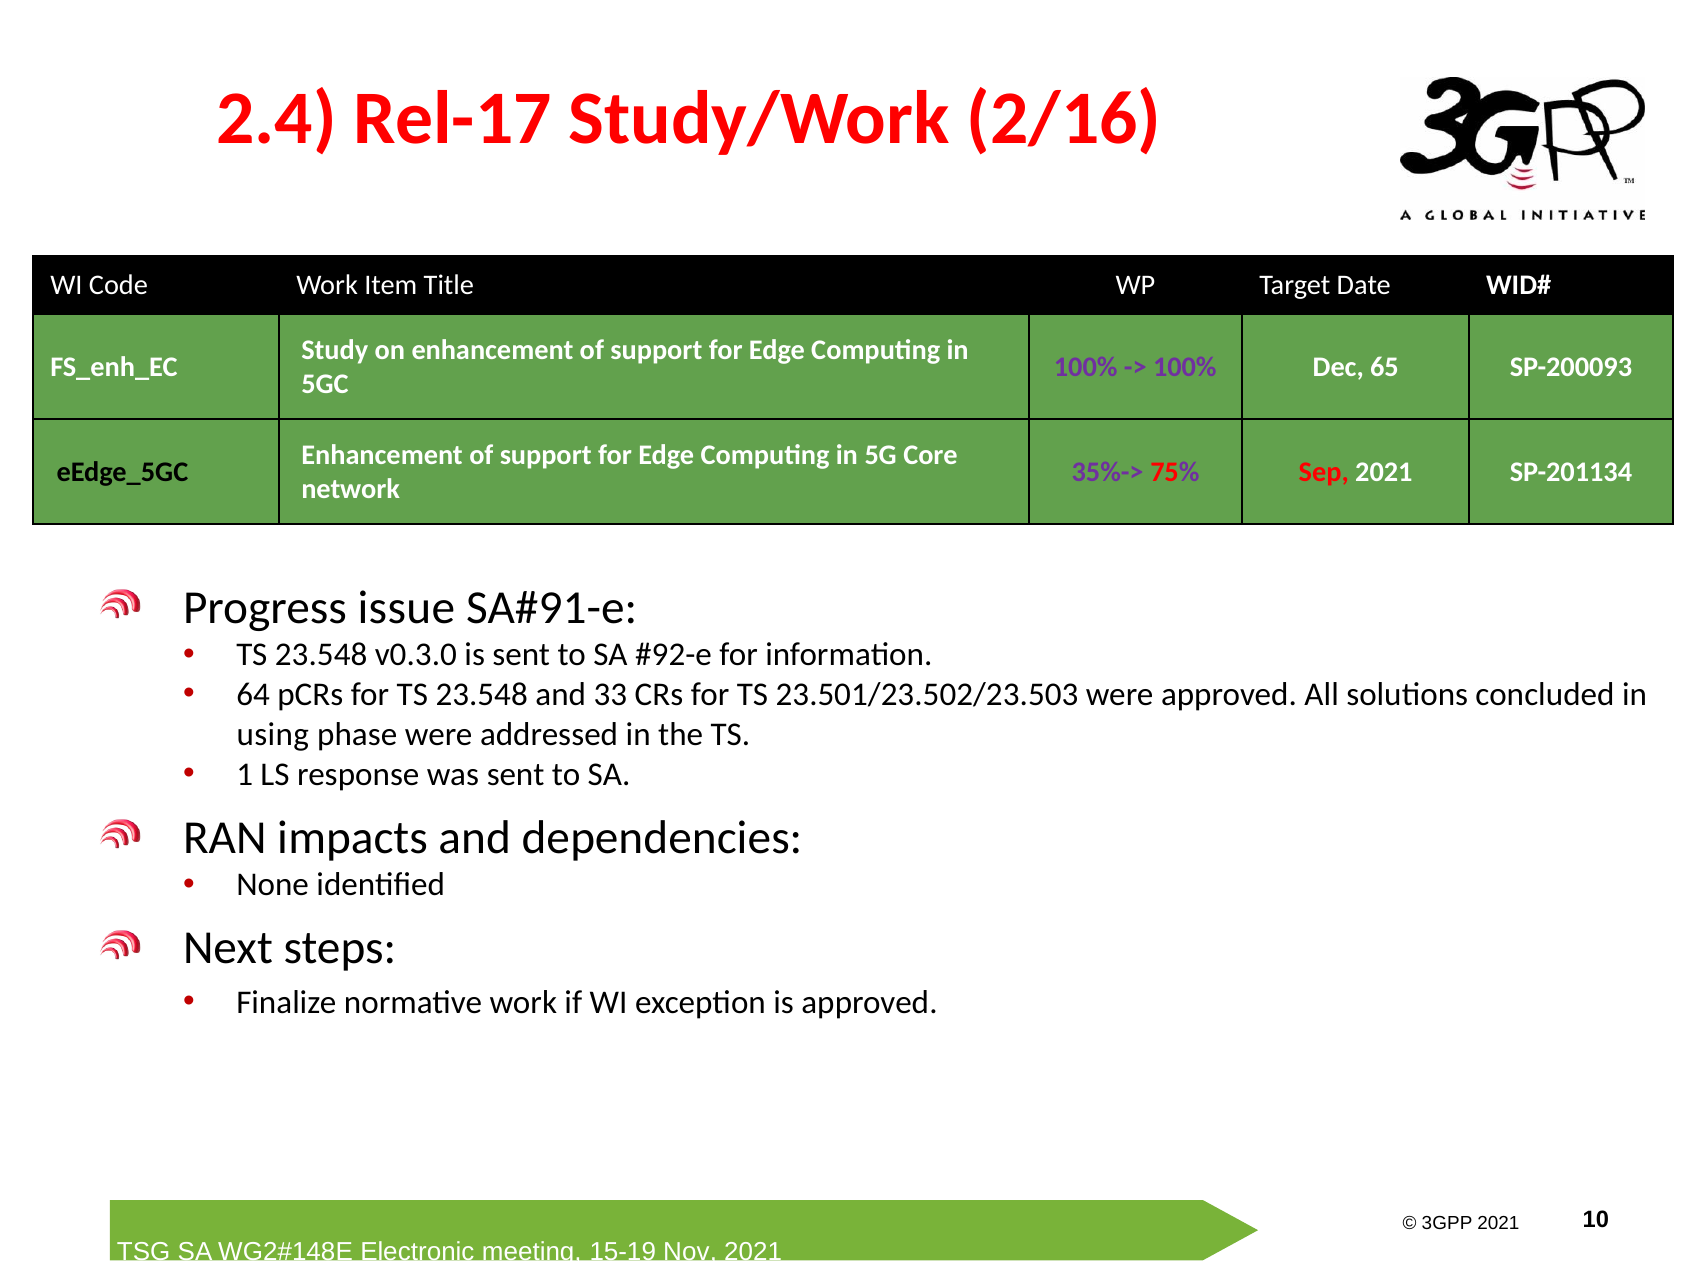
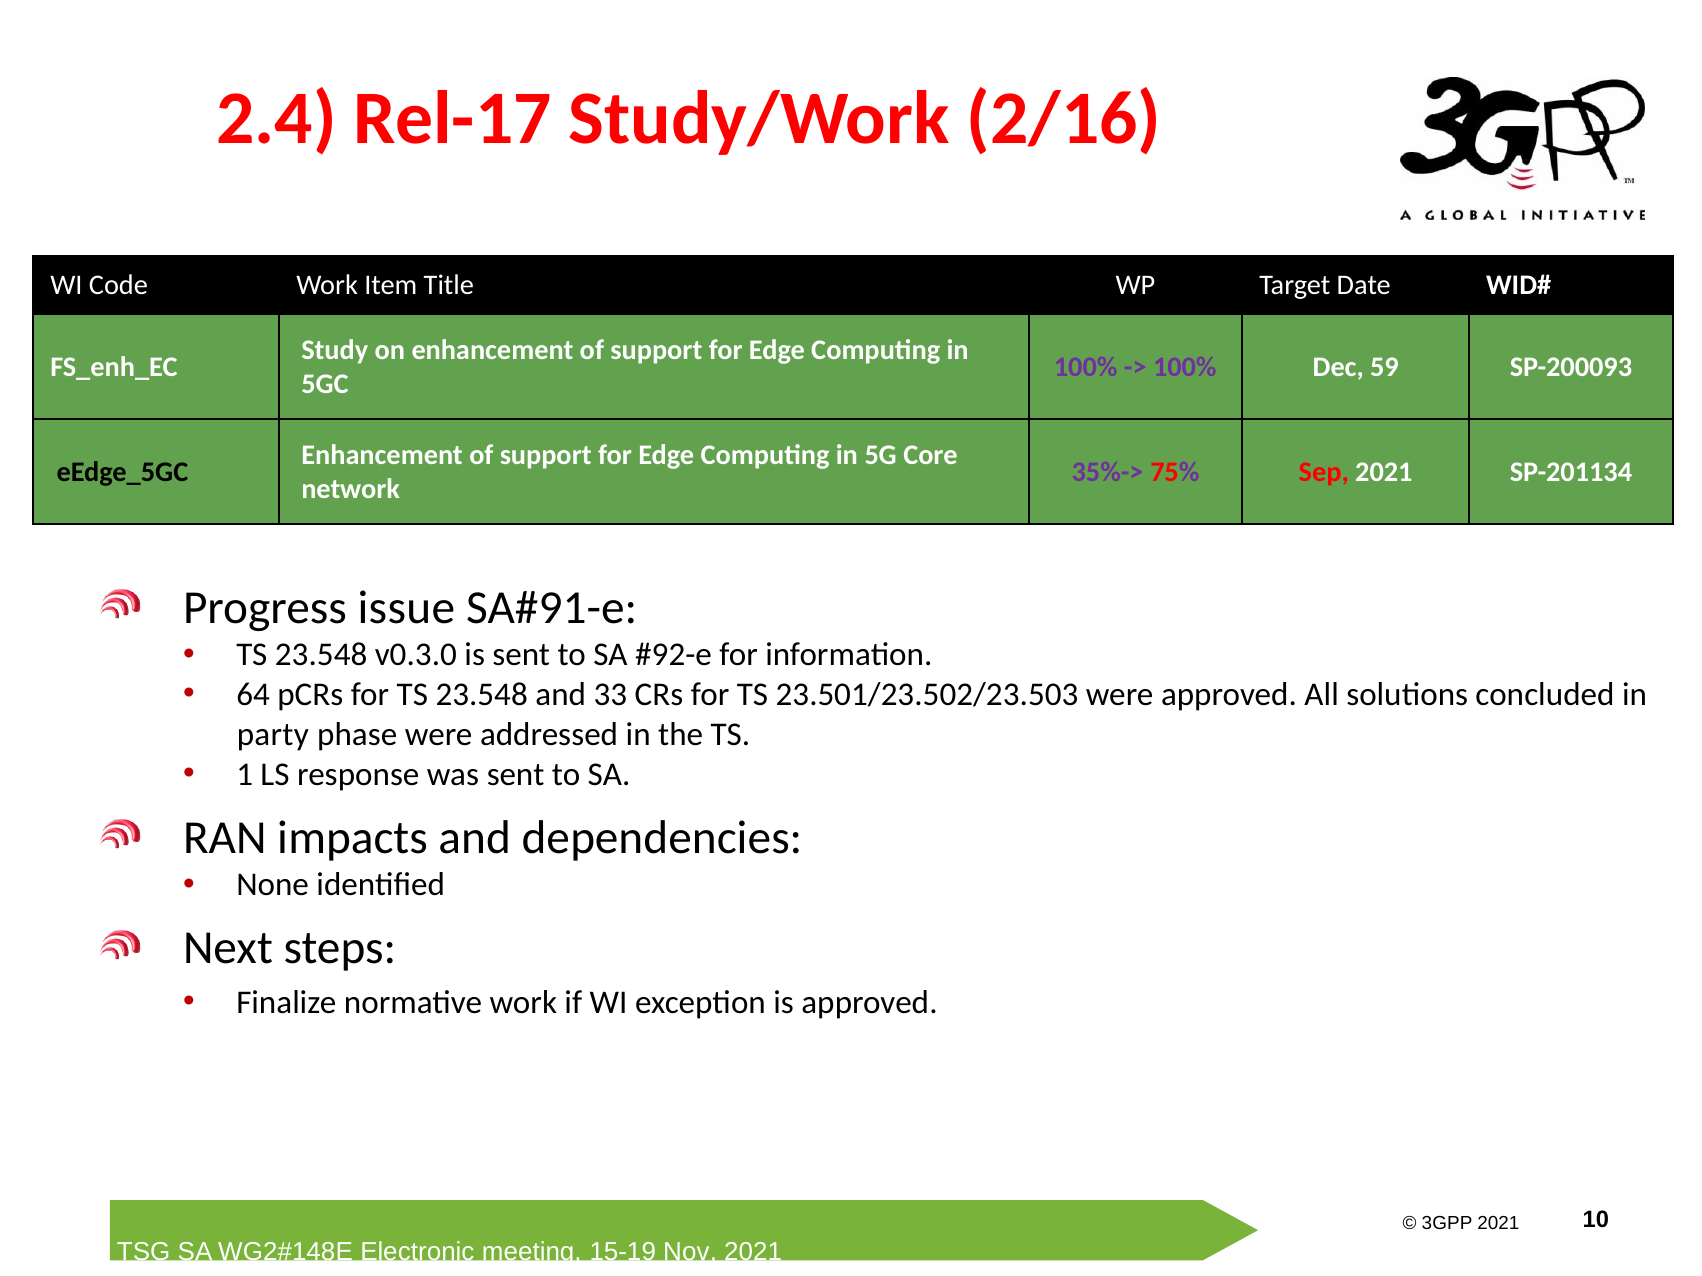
65: 65 -> 59
using: using -> party
